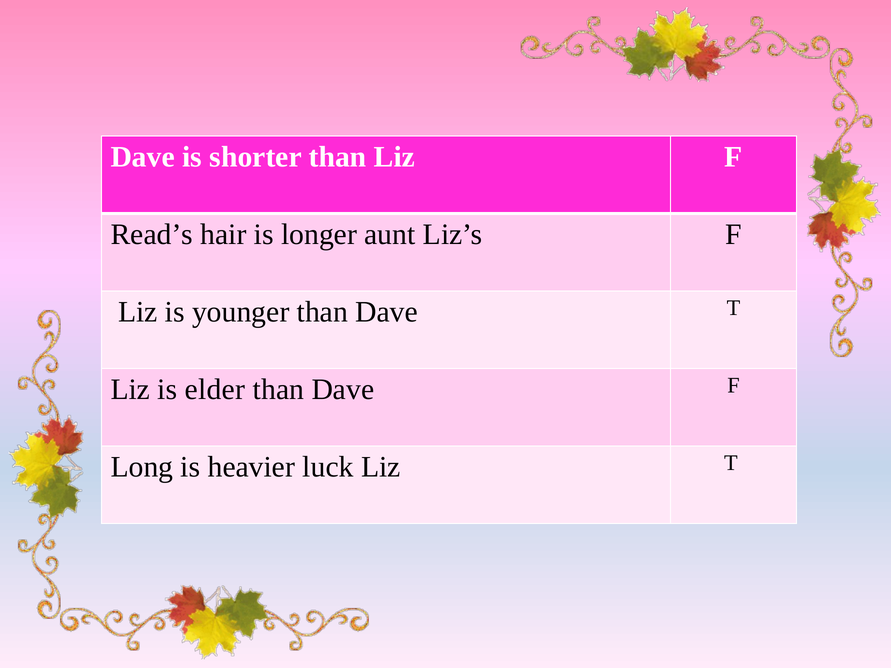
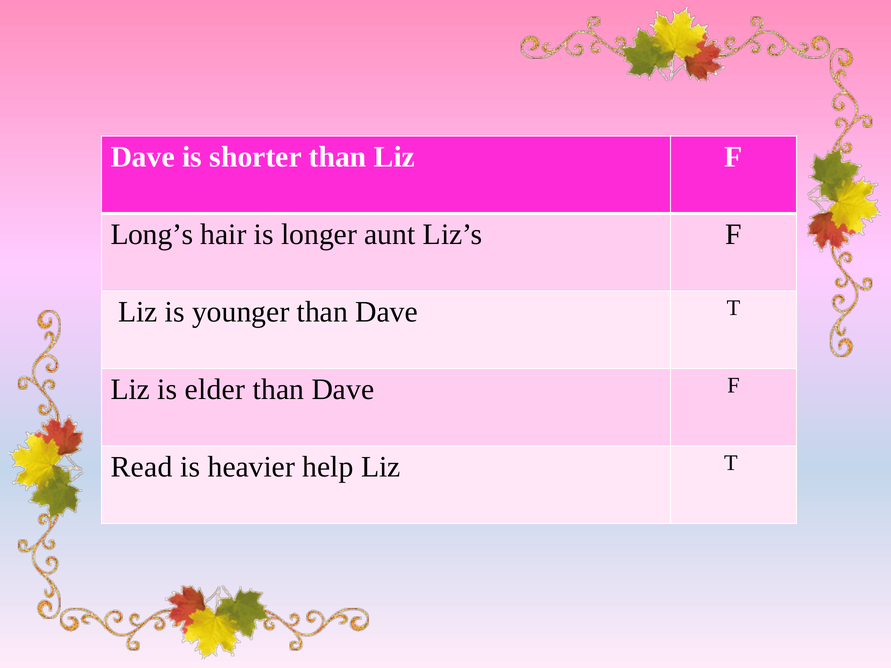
Read’s: Read’s -> Long’s
Long: Long -> Read
luck: luck -> help
